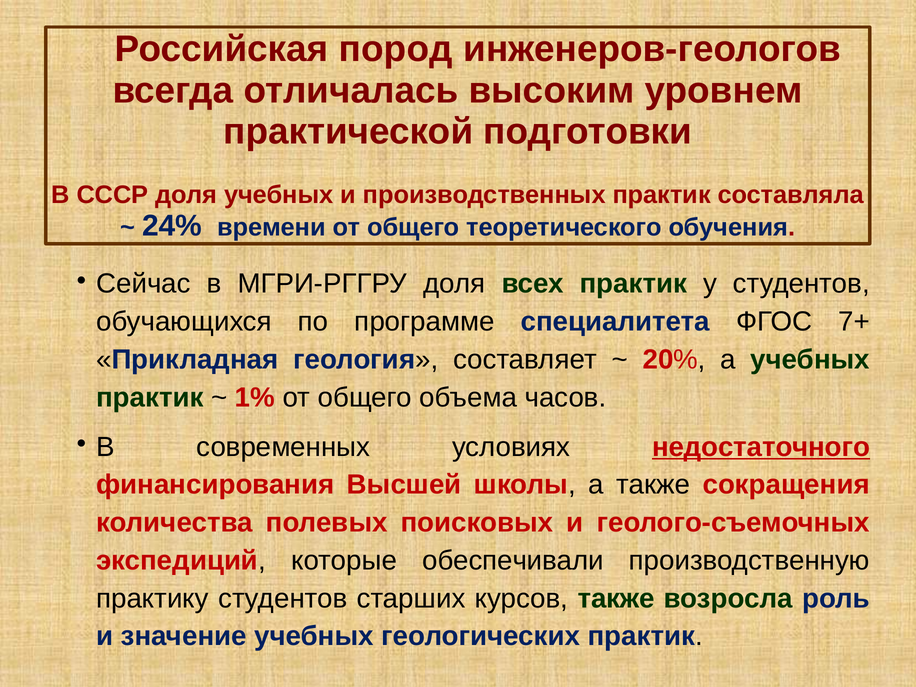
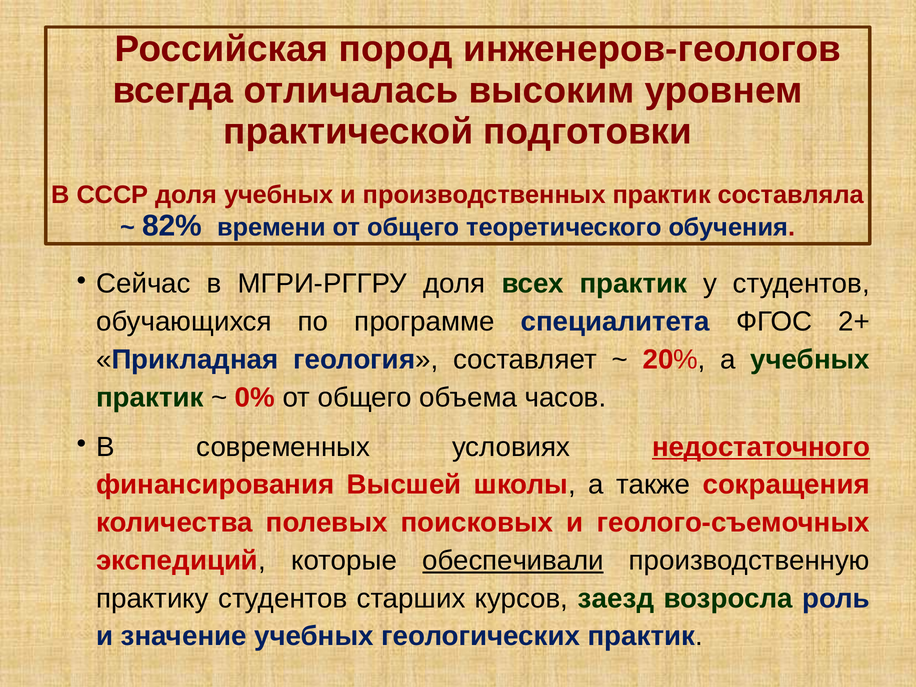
24%: 24% -> 82%
7+: 7+ -> 2+
1%: 1% -> 0%
обеспечивали underline: none -> present
курсов также: также -> заезд
